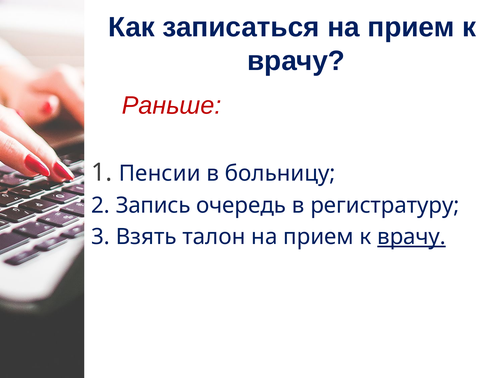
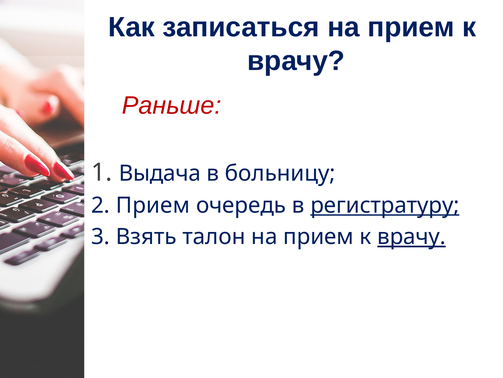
Пенсии: Пенсии -> Выдача
Запись at (153, 205): Запись -> Прием
регистратуру underline: none -> present
